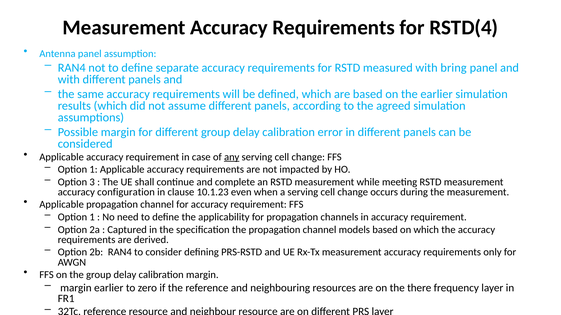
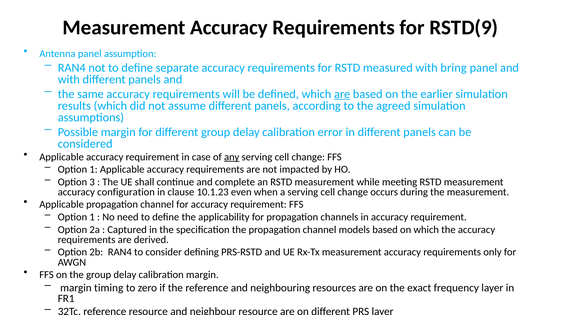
RSTD(4: RSTD(4 -> RSTD(9
are at (342, 94) underline: none -> present
margin earlier: earlier -> timing
there: there -> exact
